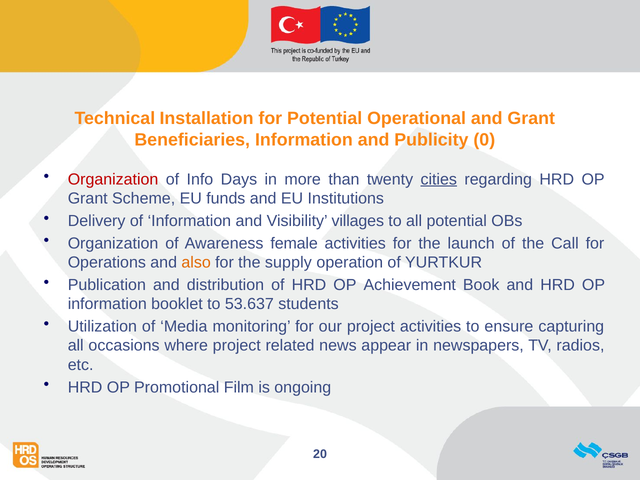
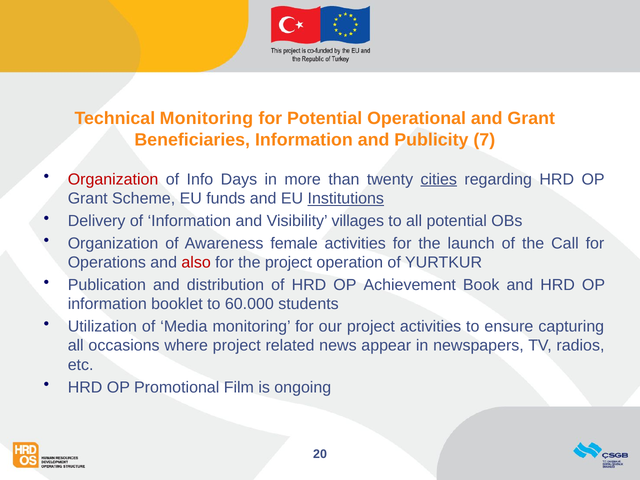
Technical Installation: Installation -> Monitoring
0: 0 -> 7
Institutions underline: none -> present
also colour: orange -> red
the supply: supply -> project
53.637: 53.637 -> 60.000
